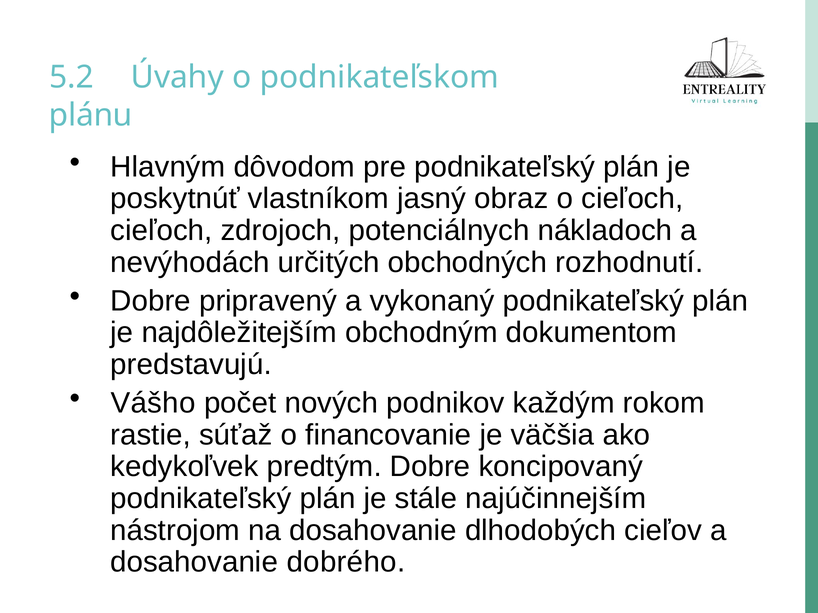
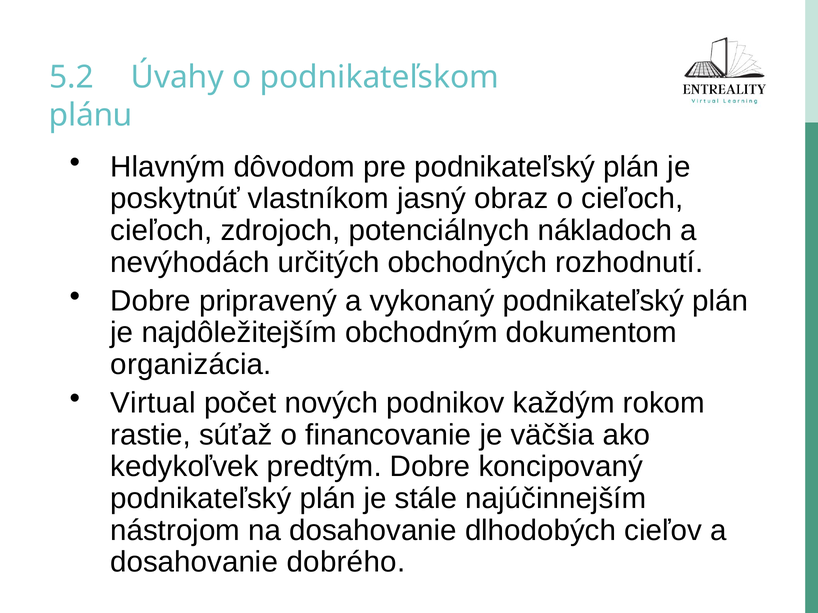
predstavujú: predstavujú -> organizácia
Vášho: Vášho -> Virtual
